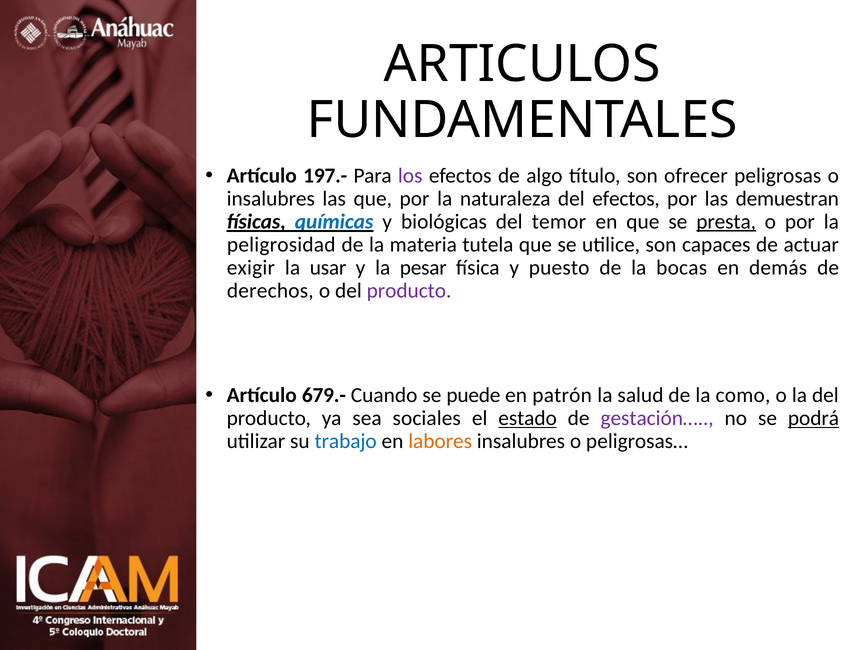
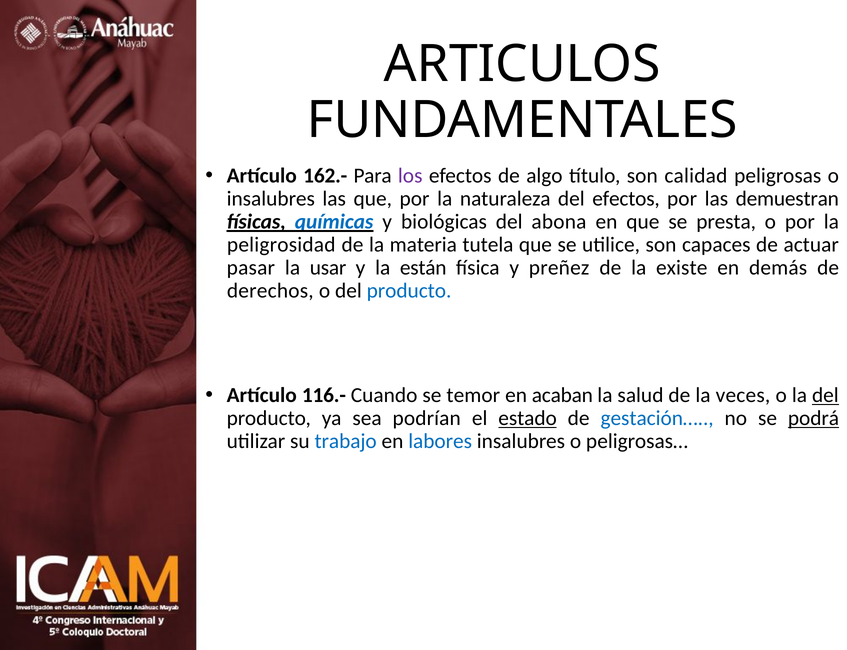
197.-: 197.- -> 162.-
ofrecer: ofrecer -> calidad
temor: temor -> abona
presta underline: present -> none
exigir: exigir -> pasar
pesar: pesar -> están
puesto: puesto -> preñez
bocas: bocas -> existe
producto at (409, 291) colour: purple -> blue
679.-: 679.- -> 116.-
puede: puede -> temor
patrón: patrón -> acaban
como: como -> veces
del at (825, 396) underline: none -> present
sociales: sociales -> podrían
gestación… colour: purple -> blue
labores colour: orange -> blue
